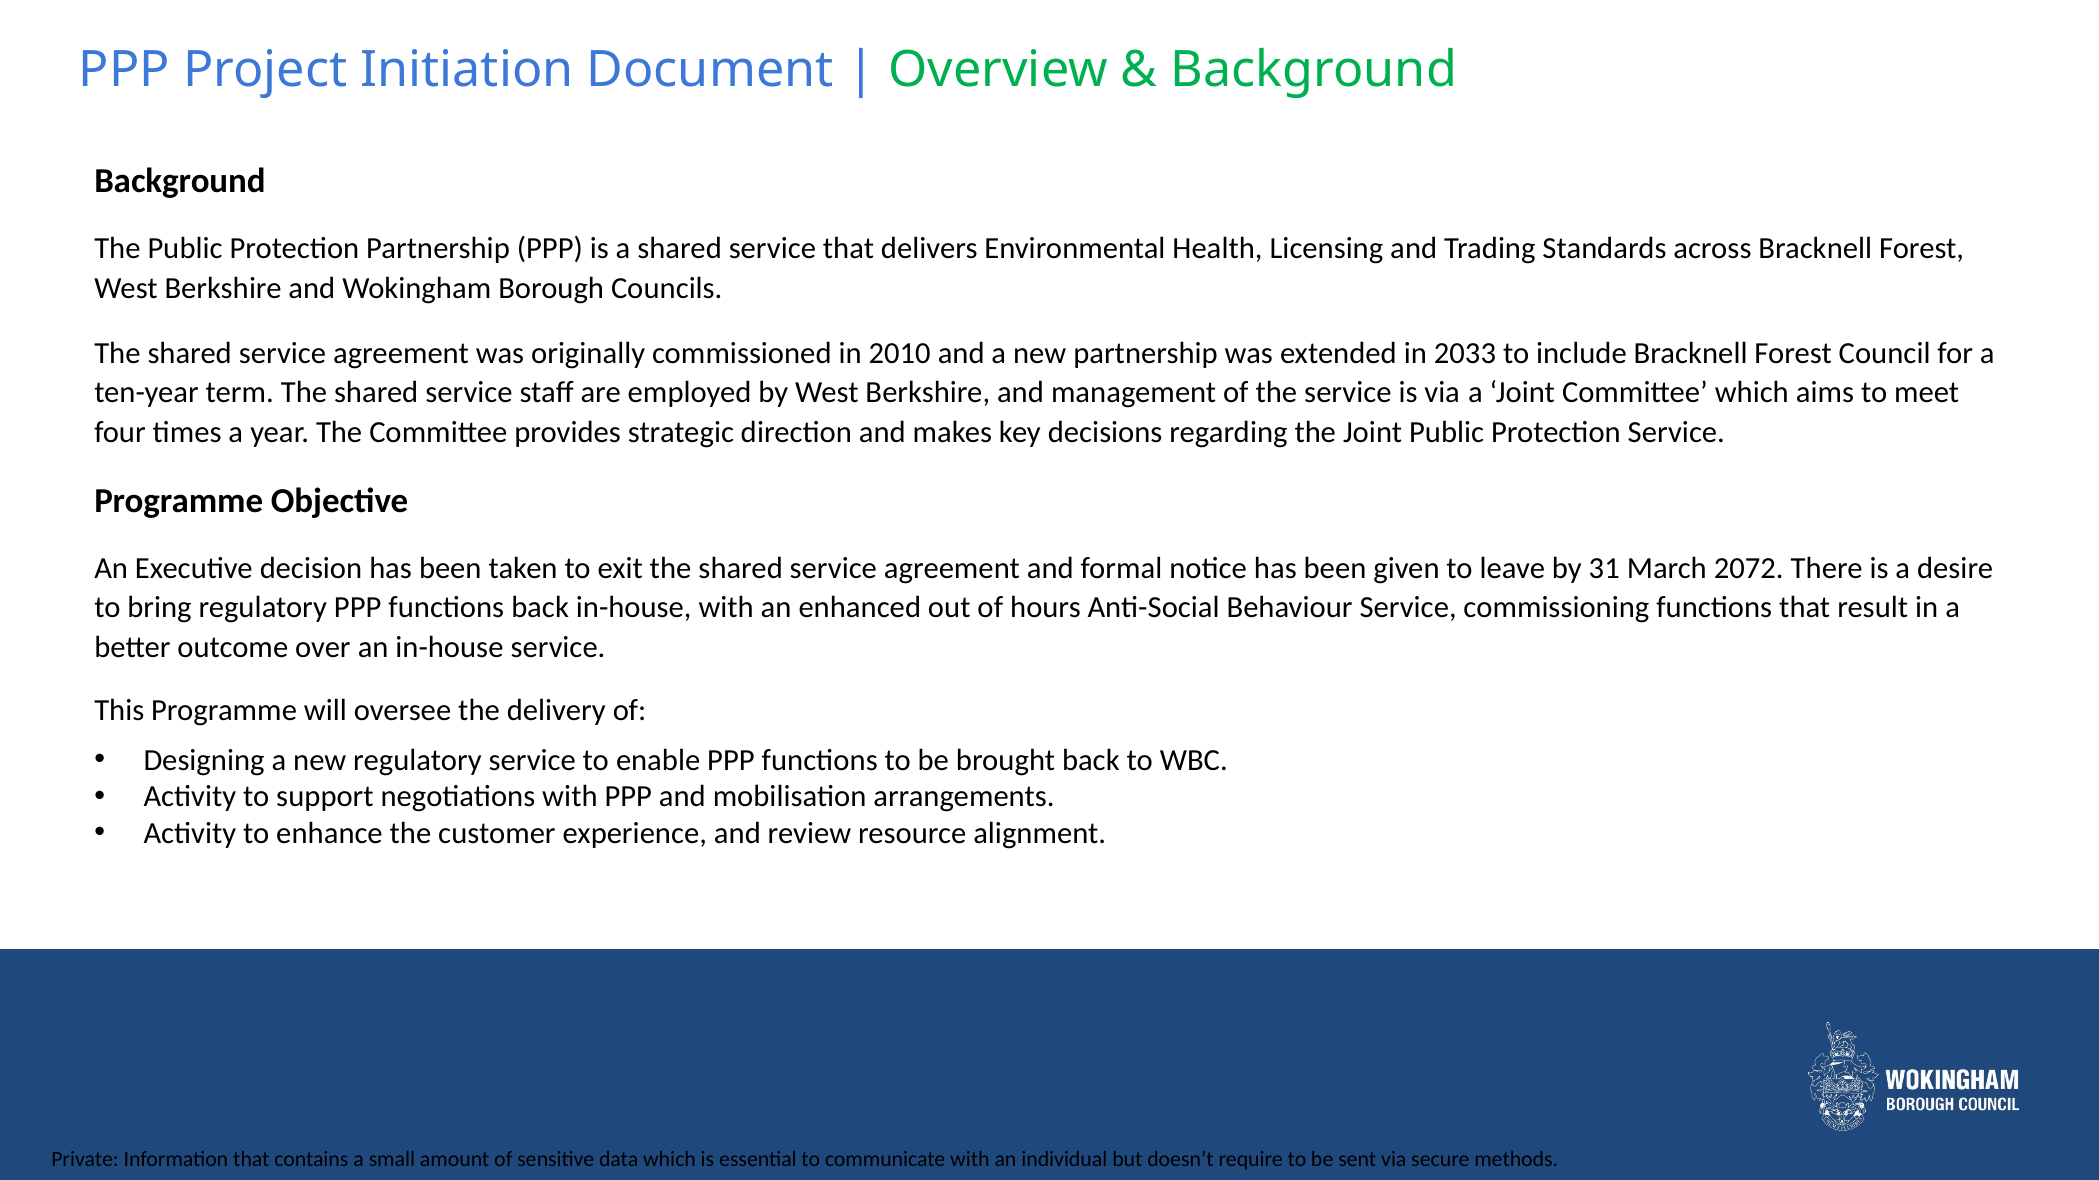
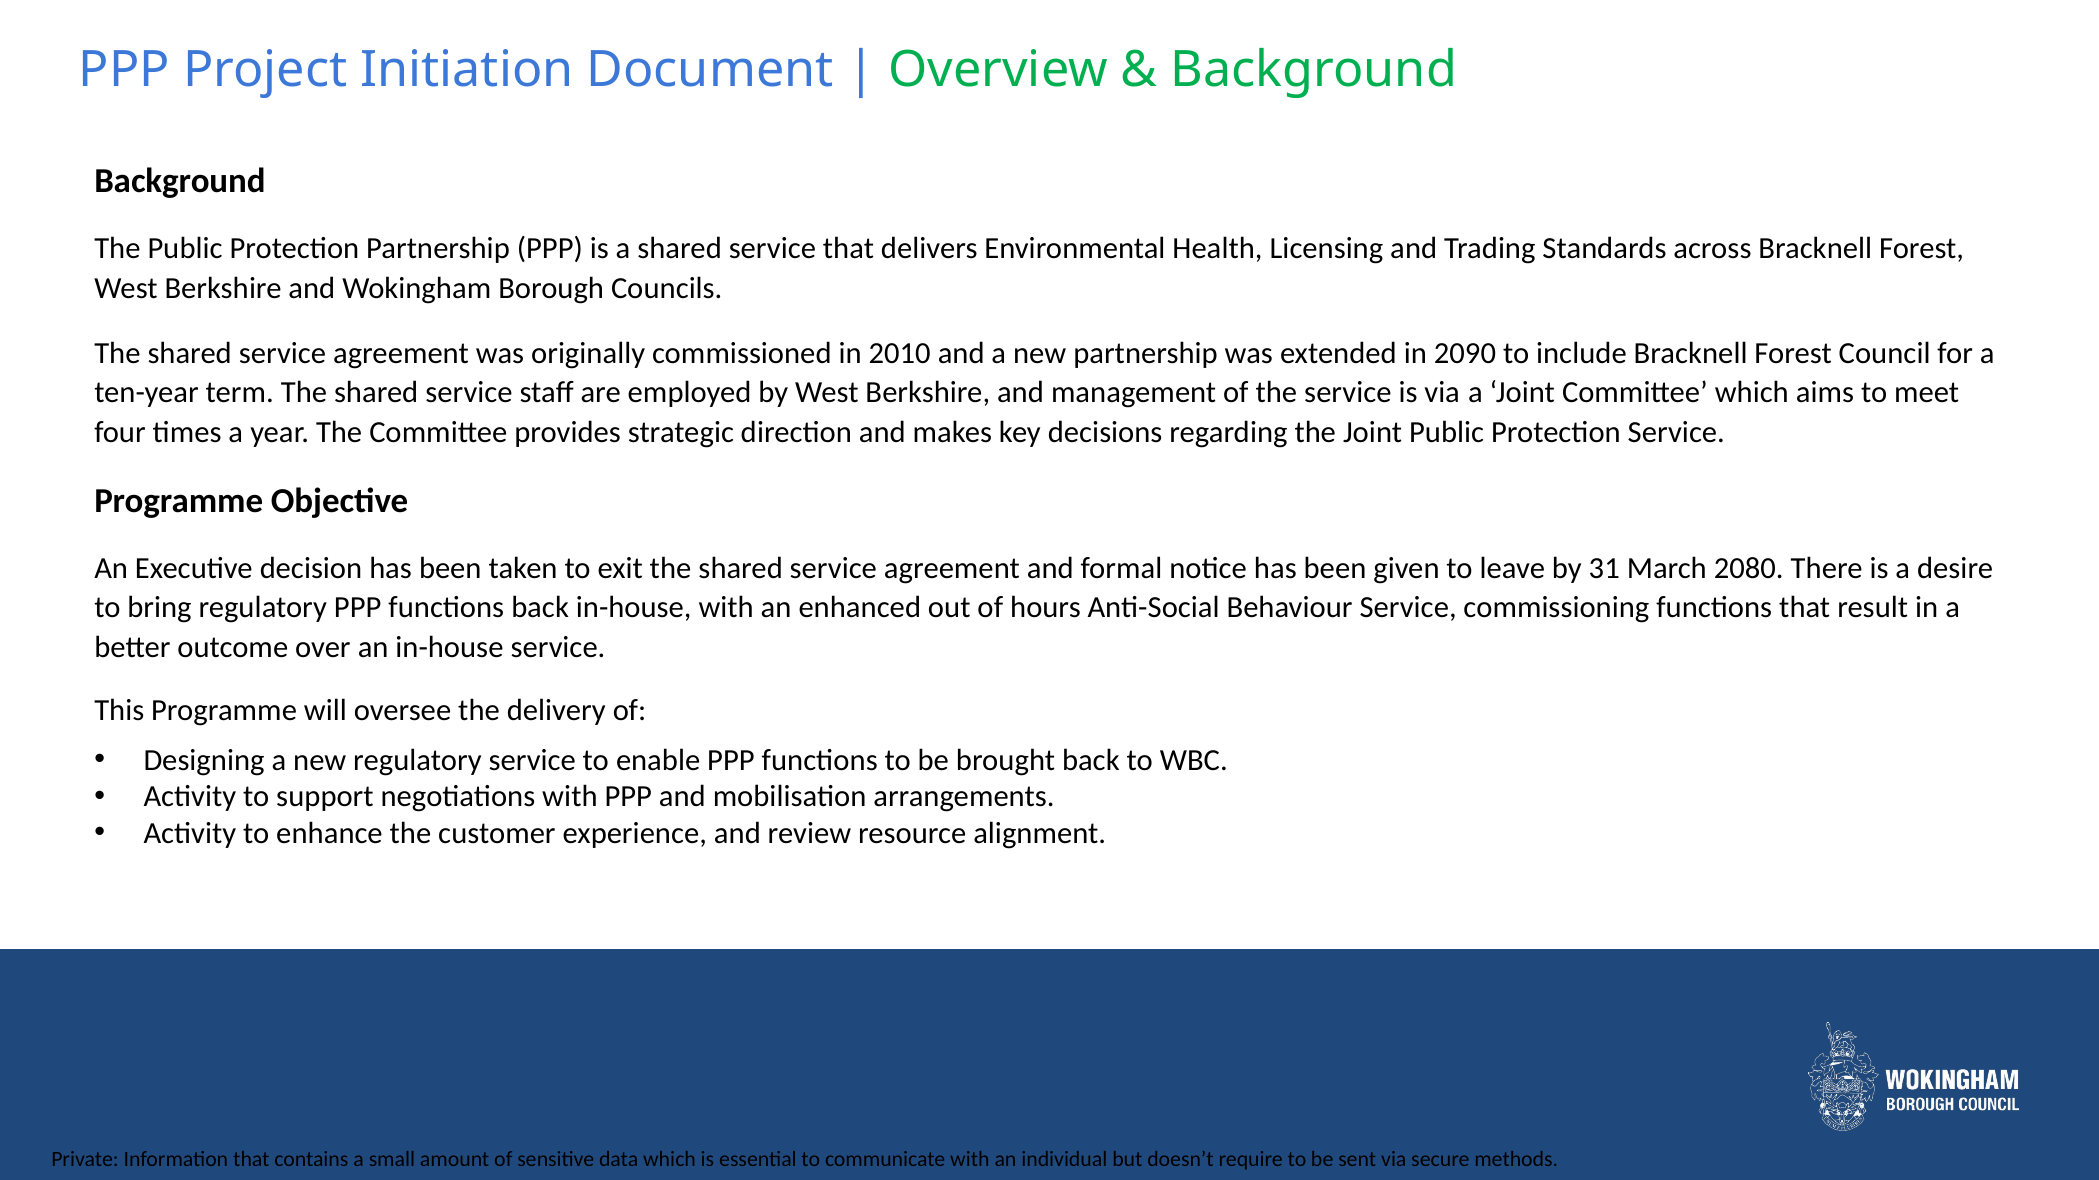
2033: 2033 -> 2090
2072: 2072 -> 2080
